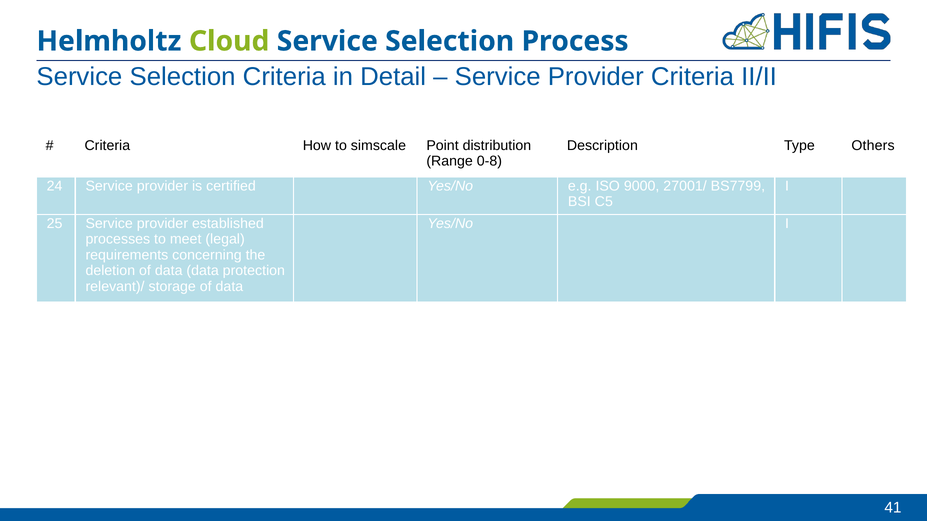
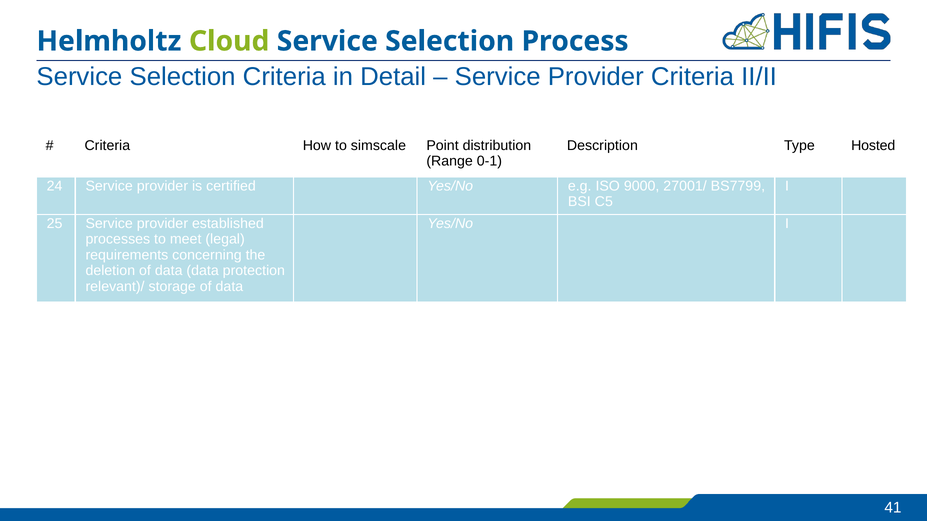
Others: Others -> Hosted
0-8: 0-8 -> 0-1
